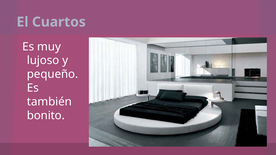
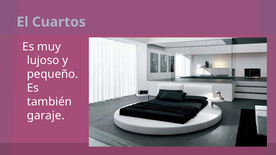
bonito: bonito -> garaje
